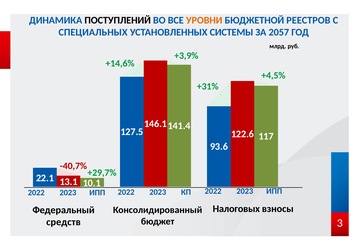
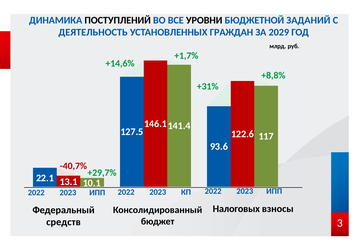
УРОВНИ colour: orange -> black
РЕЕСТРОВ: РЕЕСТРОВ -> ЗАДАНИЙ
СПЕЦИАЛЬНЫХ: СПЕЦИАЛЬНЫХ -> ДЕЯТЕЛЬНОСТЬ
СИСТЕМЫ: СИСТЕМЫ -> ГРАЖДАН
2057: 2057 -> 2029
+3,9%: +3,9% -> +1,7%
+4,5%: +4,5% -> +8,8%
